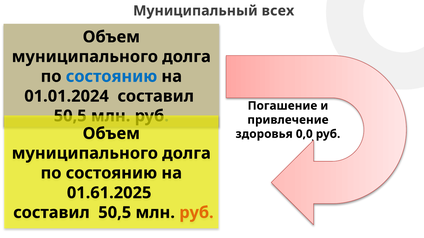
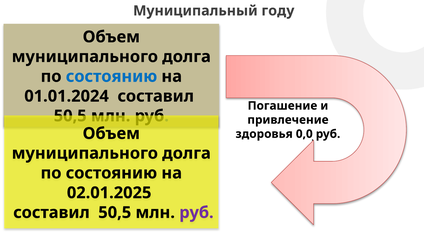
всех: всех -> году
01.61.2025: 01.61.2025 -> 02.01.2025
руб at (196, 213) colour: orange -> purple
